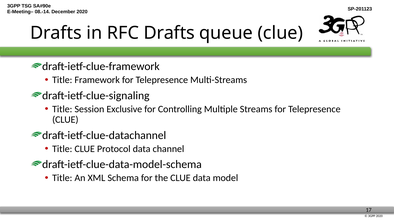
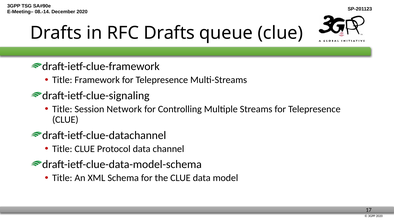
Exclusive: Exclusive -> Network
